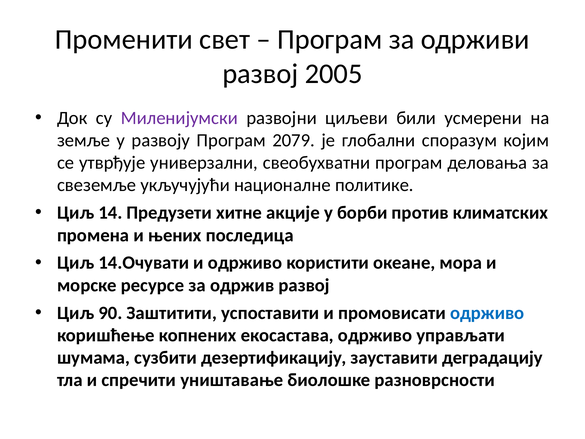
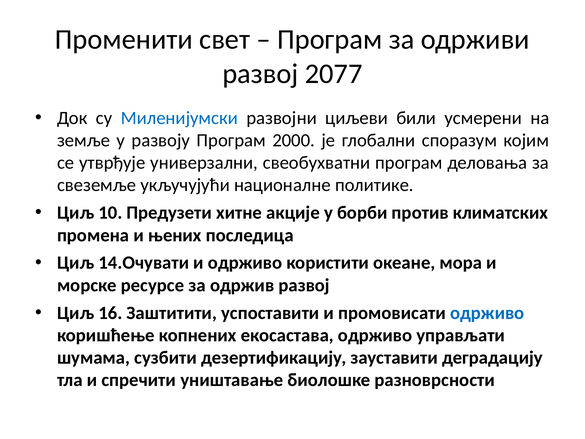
2005: 2005 -> 2077
Миленијумски colour: purple -> blue
2079: 2079 -> 2000
14: 14 -> 10
90: 90 -> 16
